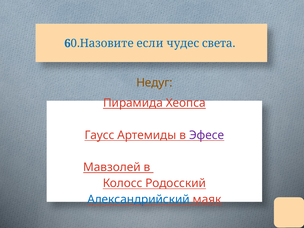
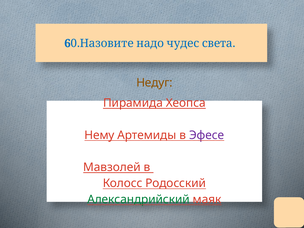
если: если -> надо
Гаусс: Гаусс -> Нему
Александрийский colour: blue -> green
